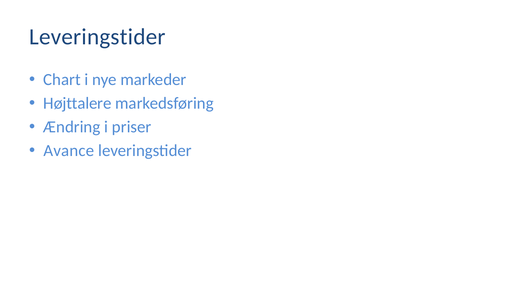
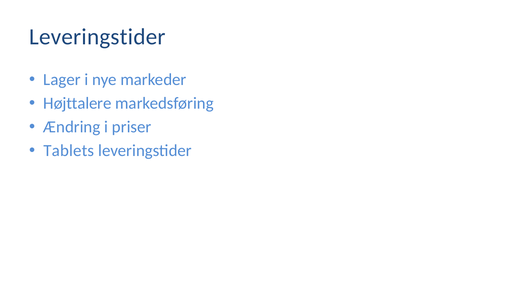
Chart: Chart -> Lager
Avance: Avance -> Tablets
